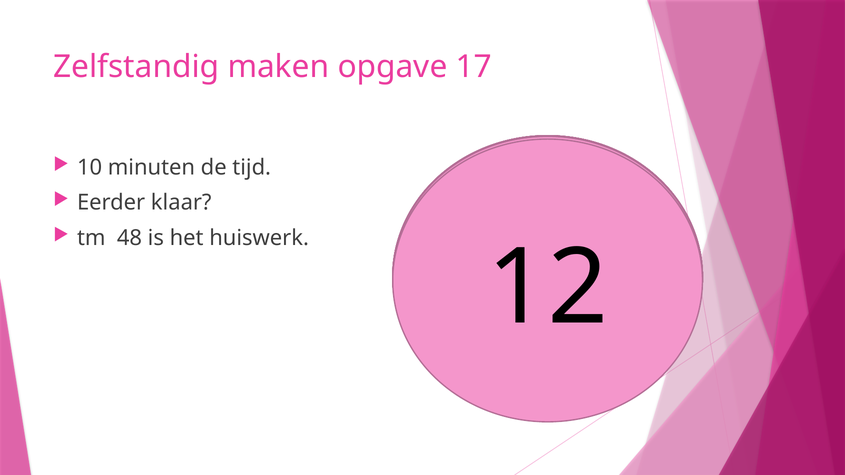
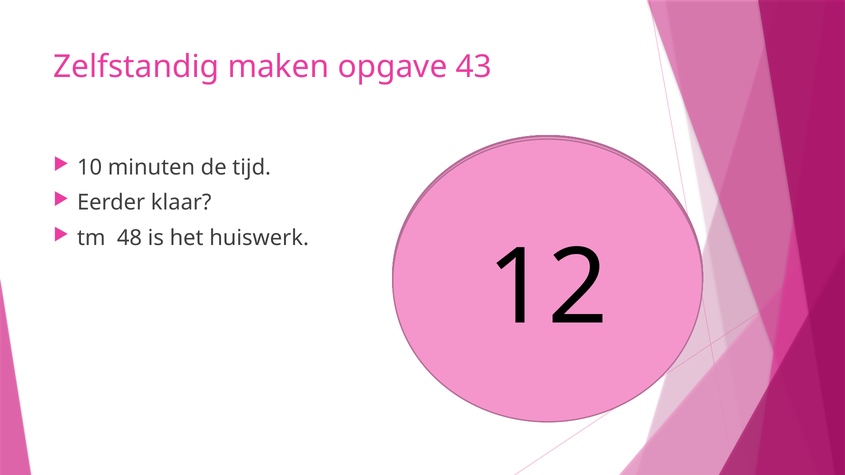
17: 17 -> 43
